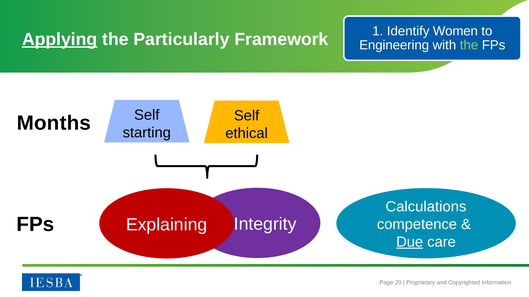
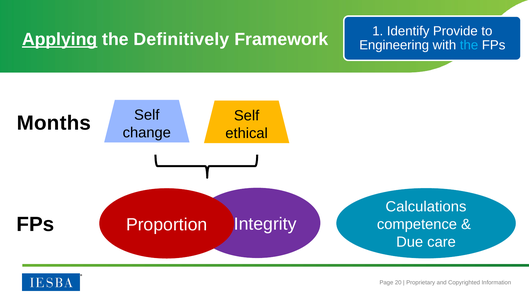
Women: Women -> Provide
Particularly: Particularly -> Definitively
the at (469, 45) colour: light green -> light blue
starting: starting -> change
Explaining: Explaining -> Proportion
Due underline: present -> none
